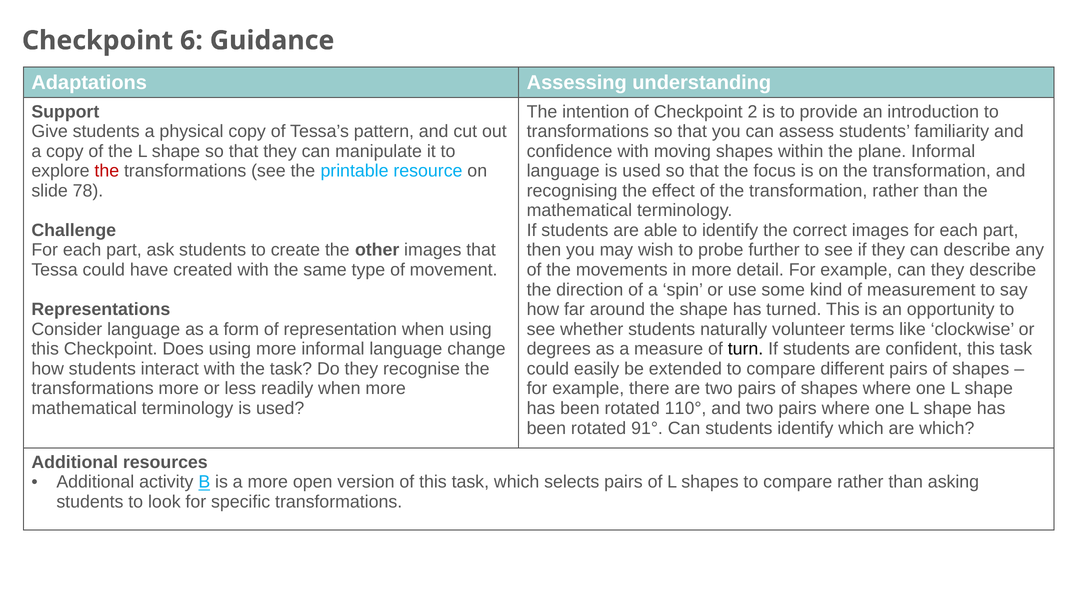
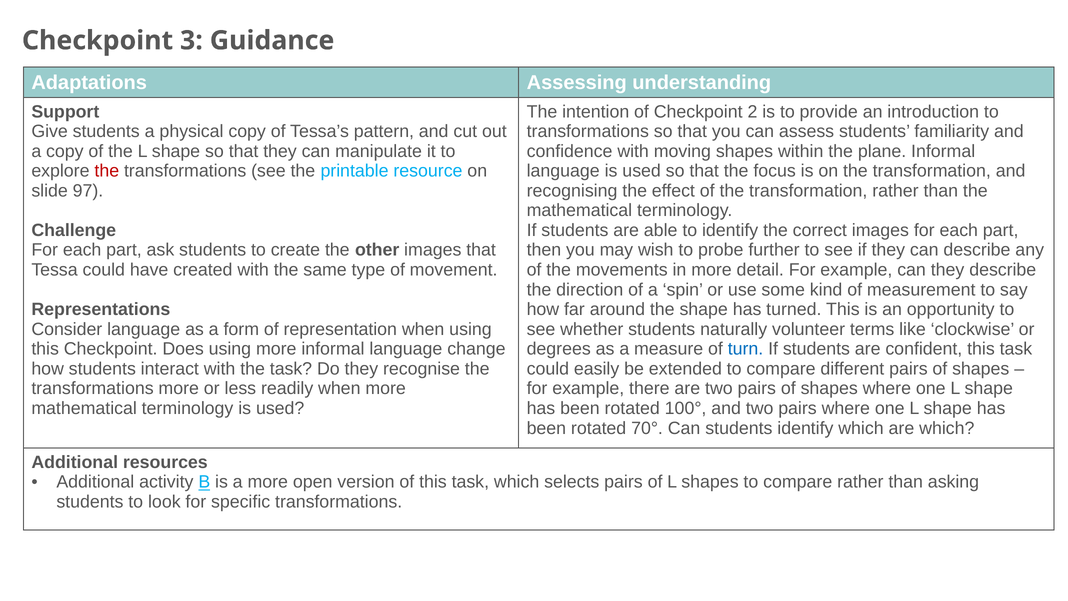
6: 6 -> 3
78: 78 -> 97
turn colour: black -> blue
110°: 110° -> 100°
91°: 91° -> 70°
